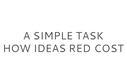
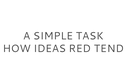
COST: COST -> TEND
